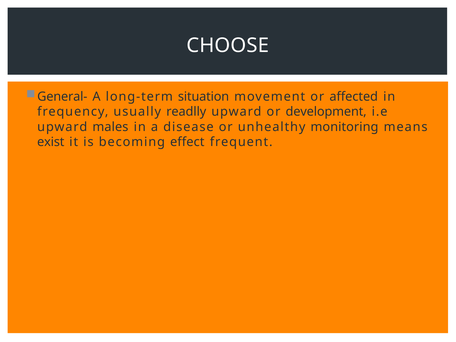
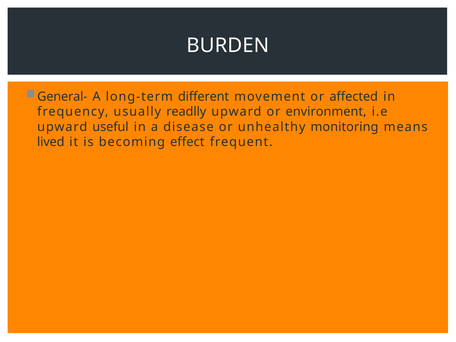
CHOOSE: CHOOSE -> BURDEN
situation: situation -> different
development: development -> environment
males: males -> useful
exist: exist -> lived
